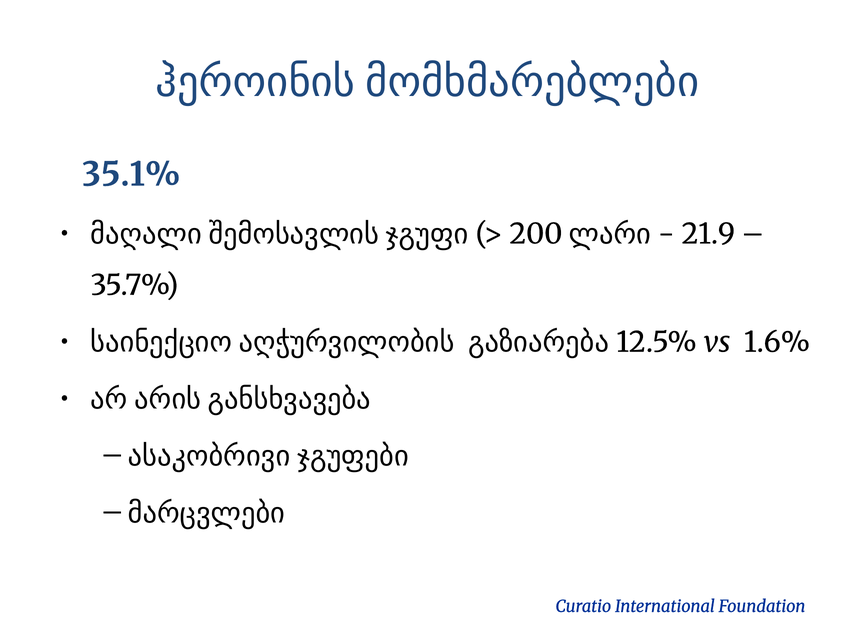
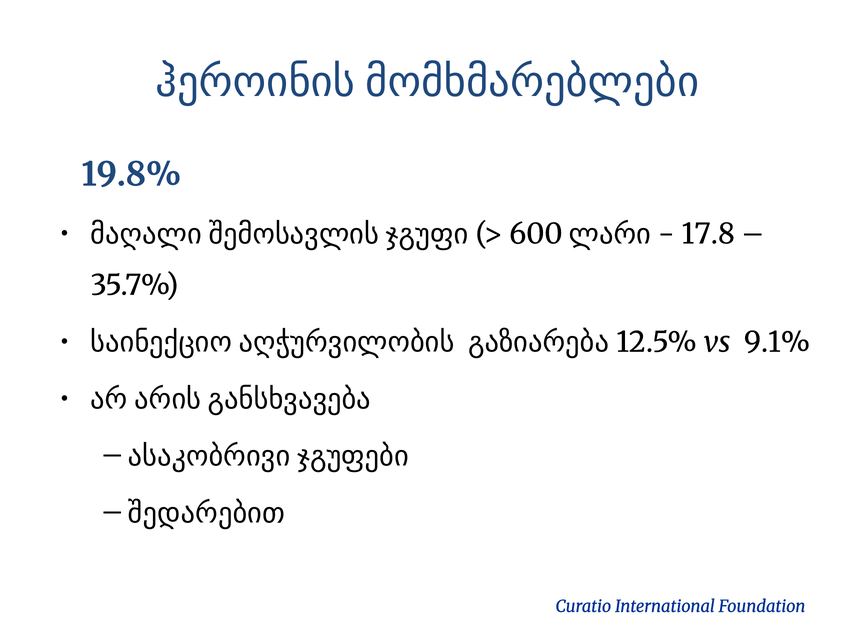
35.1%: 35.1% -> 19.8%
200: 200 -> 600
21.9: 21.9 -> 17.8
1.6%: 1.6% -> 9.1%
მარცვლები: მარცვლები -> შედარებით
